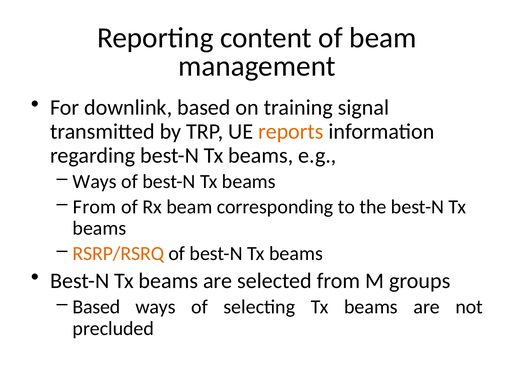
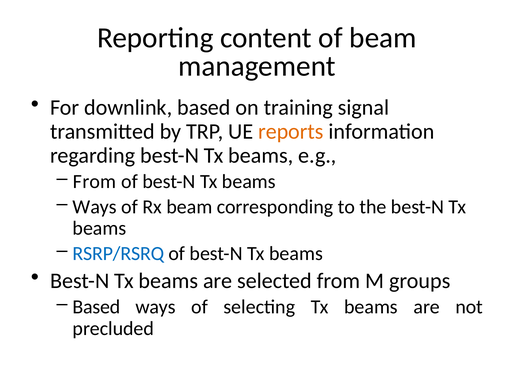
Ways at (95, 181): Ways -> From
From at (95, 206): From -> Ways
RSRP/RSRQ colour: orange -> blue
